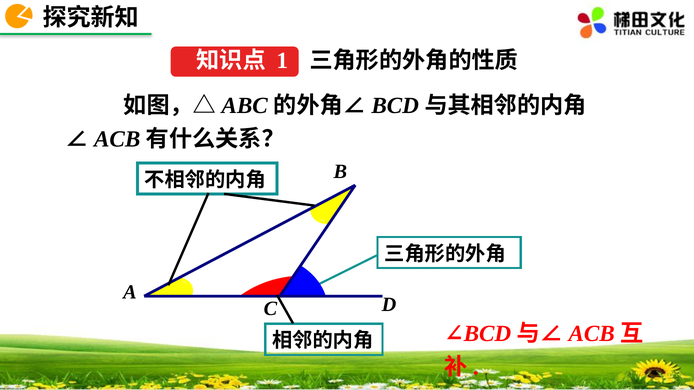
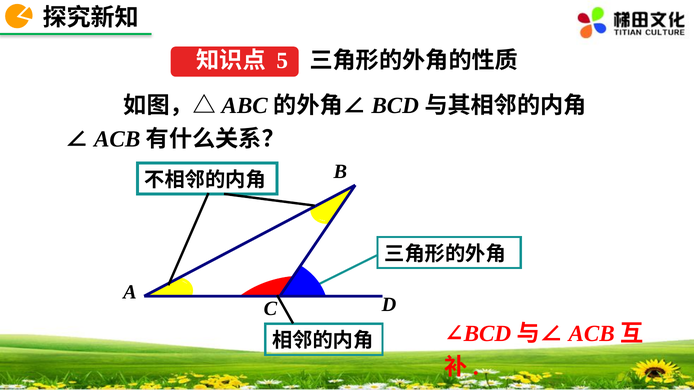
1: 1 -> 5
